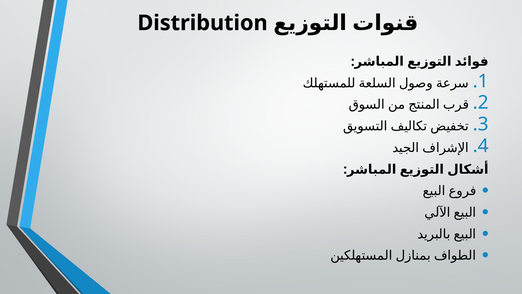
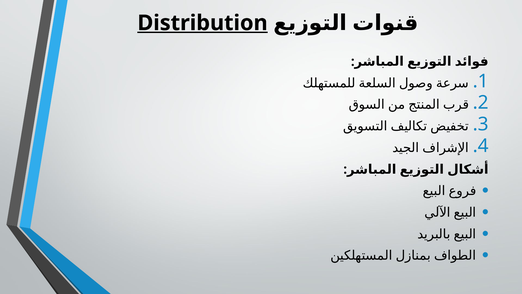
Distribution underline: none -> present
